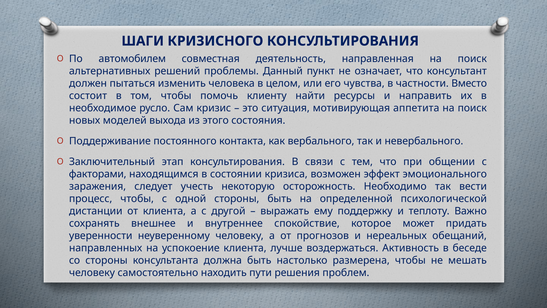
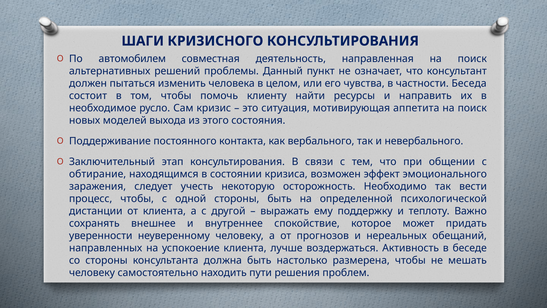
Вместо: Вместо -> Беседа
факторами: факторами -> обтирание
